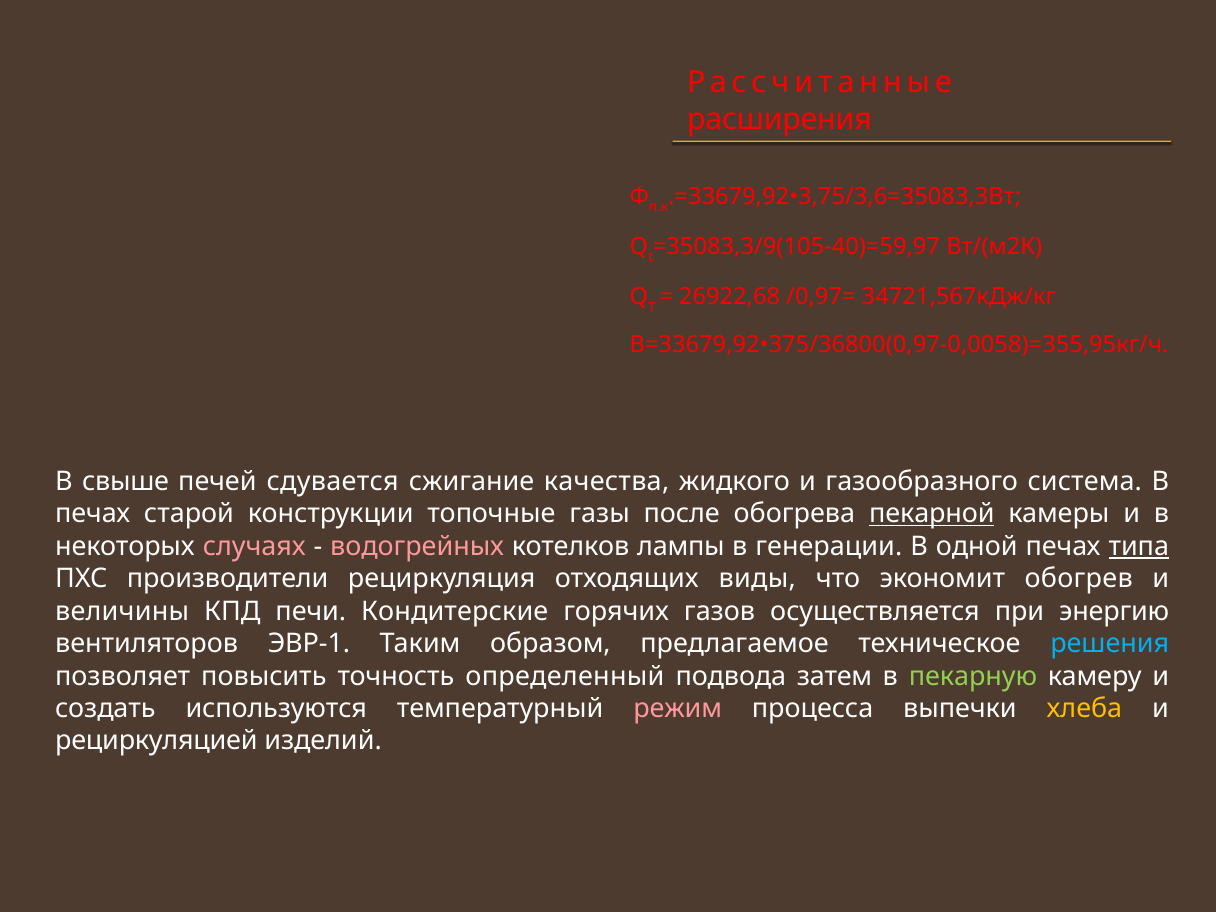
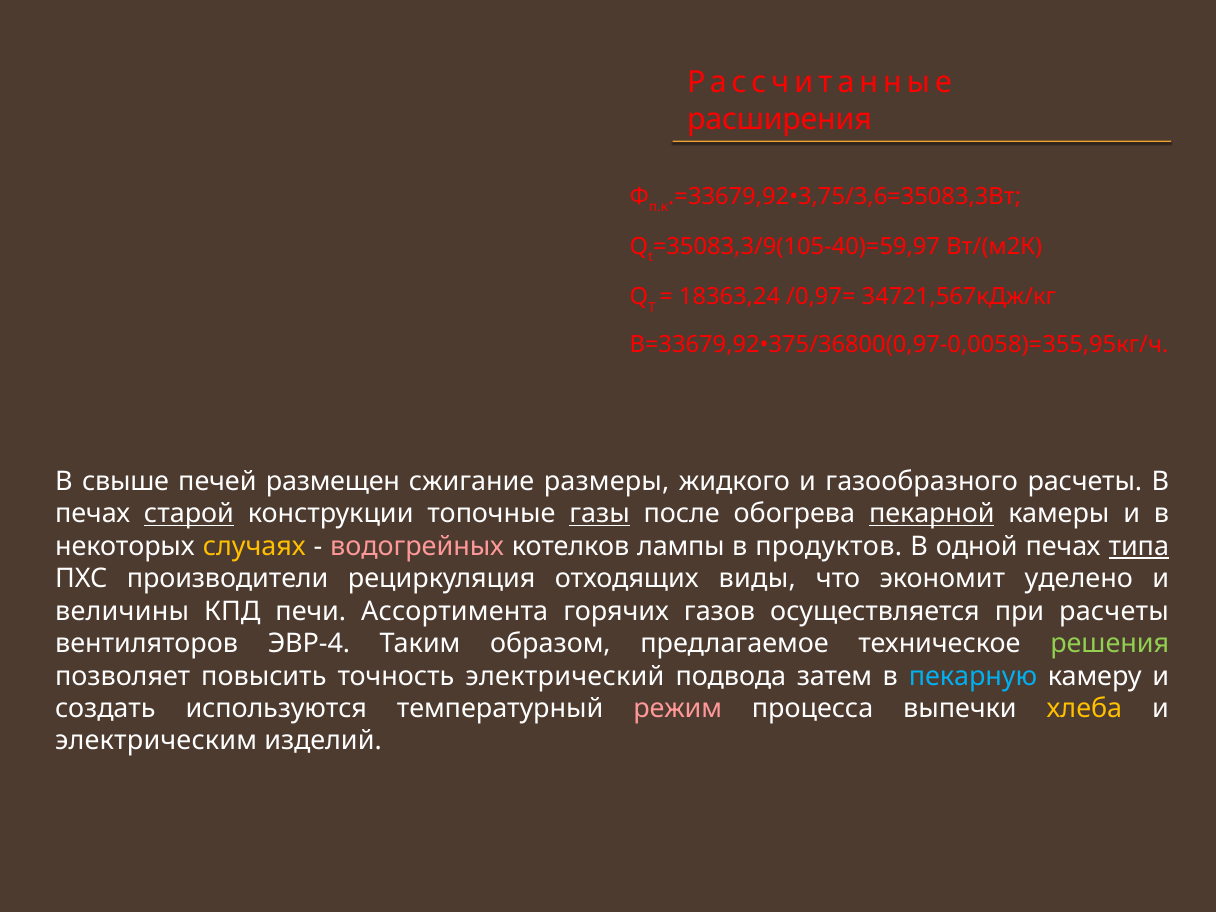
26922,68: 26922,68 -> 18363,24
сдувается: сдувается -> размещен
качества: качества -> размеры
газообразного система: система -> расчеты
старой underline: none -> present
газы underline: none -> present
случаях colour: pink -> yellow
генерации: генерации -> продуктов
обогрев: обогрев -> уделено
Кондитерские: Кондитерские -> Ассортимента
при энергию: энергию -> расчеты
ЭВР-1: ЭВР-1 -> ЭВР-4
решения colour: light blue -> light green
определенный: определенный -> электрический
пекарную colour: light green -> light blue
рециркуляцией: рециркуляцией -> электрическим
